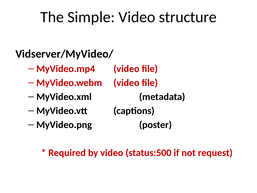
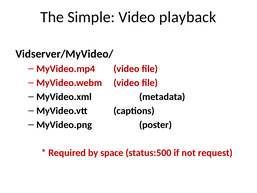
structure: structure -> playback
by video: video -> space
